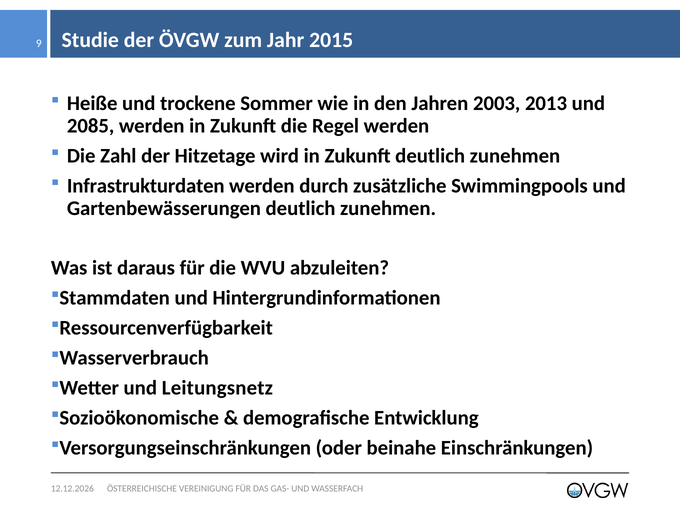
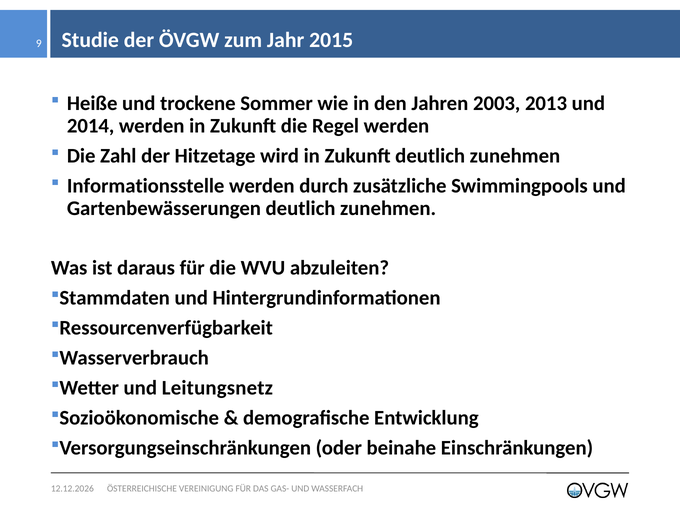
2085: 2085 -> 2014
Infrastrukturdaten: Infrastrukturdaten -> Informationsstelle
